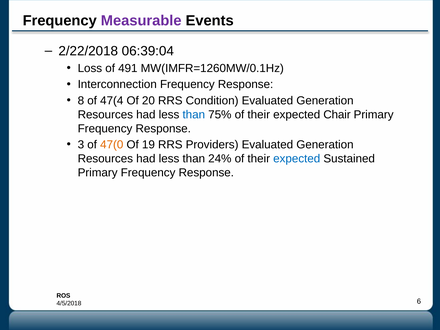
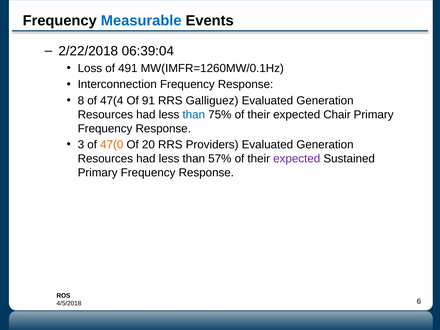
Measurable colour: purple -> blue
20: 20 -> 91
Condition: Condition -> Galliguez
19: 19 -> 20
24%: 24% -> 57%
expected at (297, 159) colour: blue -> purple
